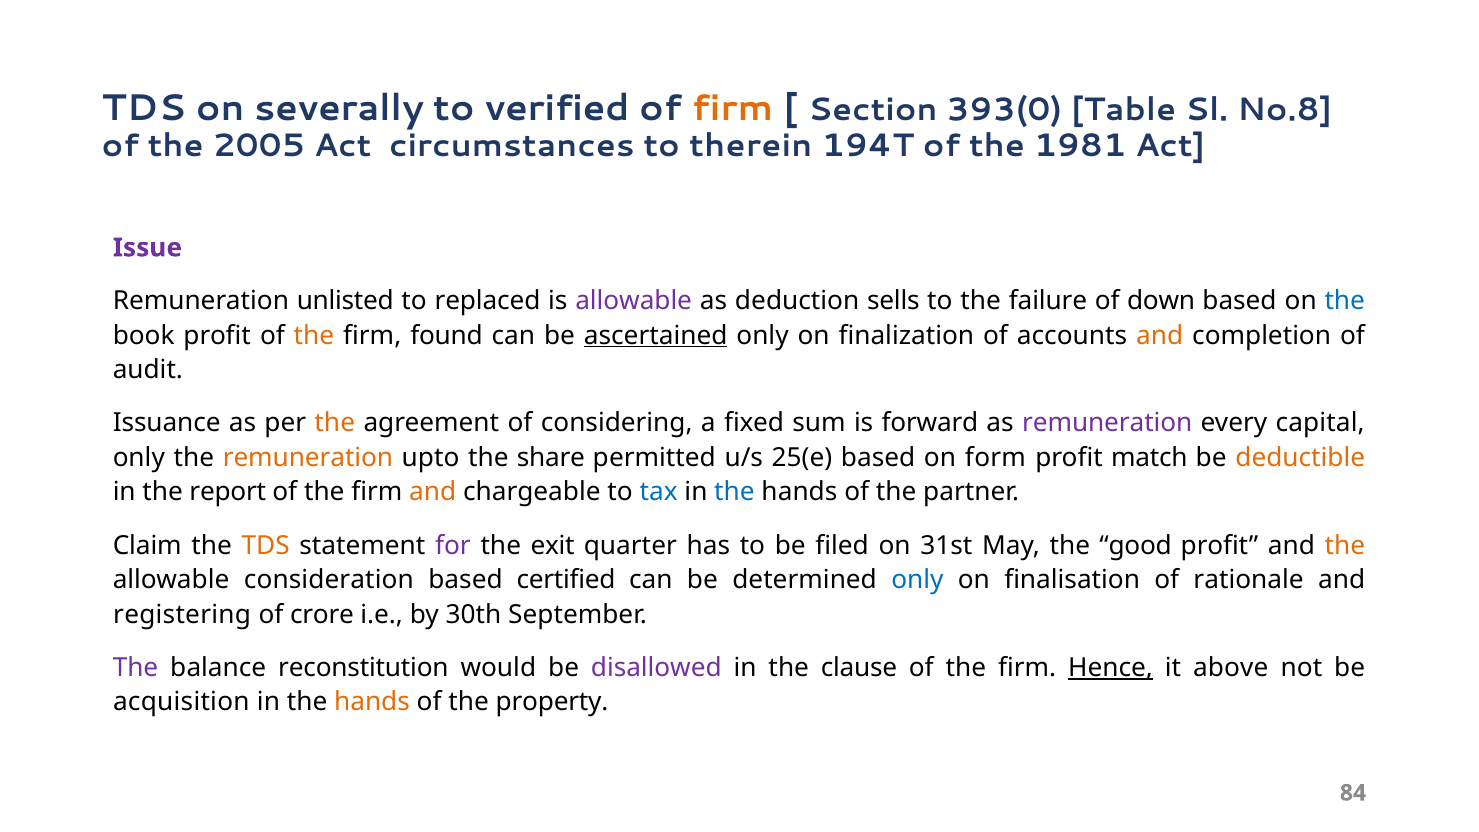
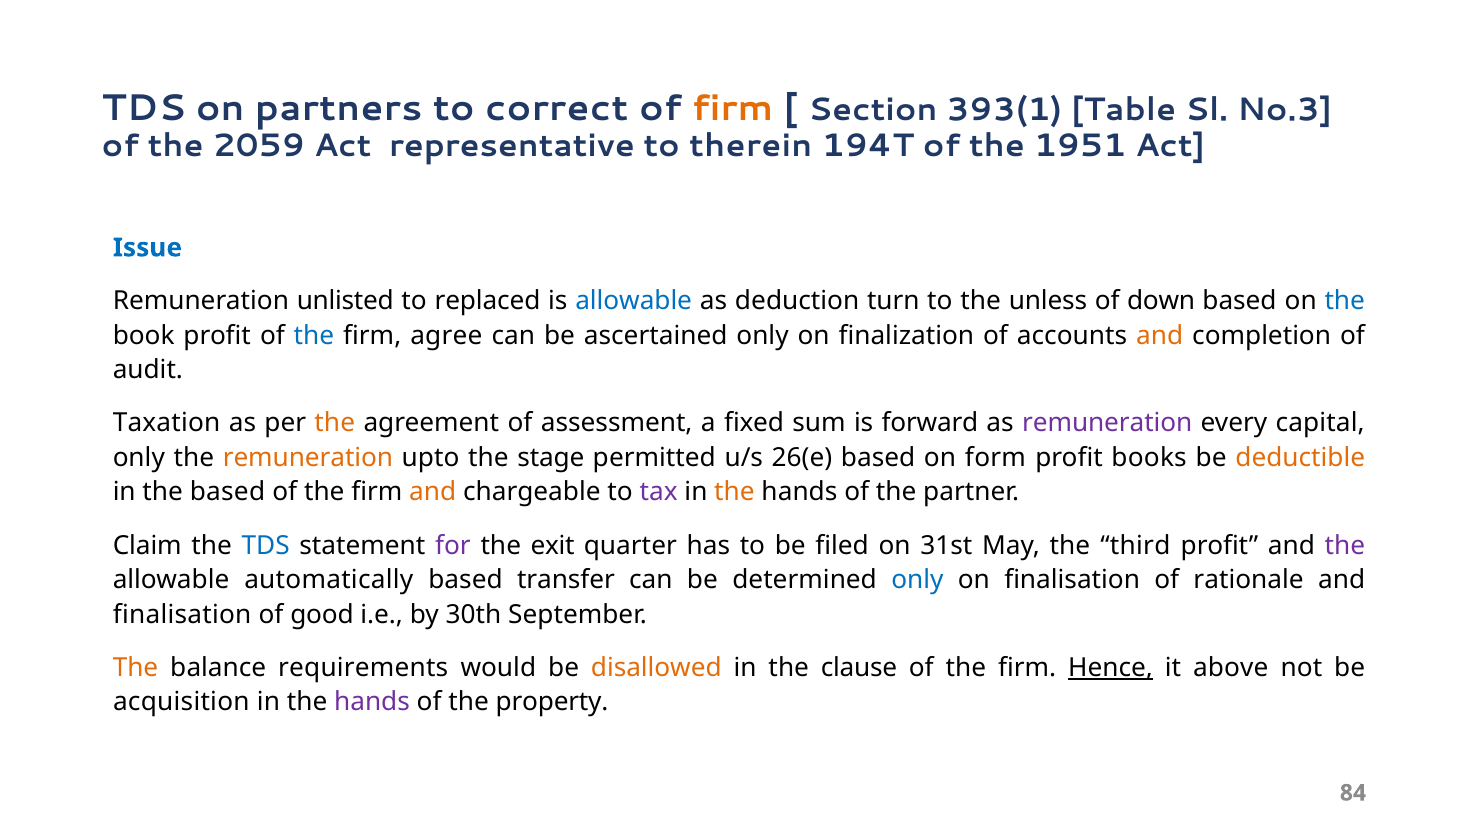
severally: severally -> partners
verified: verified -> correct
393(0: 393(0 -> 393(1
No.8: No.8 -> No.3
2005: 2005 -> 2059
circumstances: circumstances -> representative
1981: 1981 -> 1951
Issue colour: purple -> blue
allowable at (634, 301) colour: purple -> blue
sells: sells -> turn
failure: failure -> unless
the at (314, 335) colour: orange -> blue
found: found -> agree
ascertained underline: present -> none
Issuance: Issuance -> Taxation
considering: considering -> assessment
share: share -> stage
25(e: 25(e -> 26(e
match: match -> books
the report: report -> based
tax colour: blue -> purple
the at (734, 492) colour: blue -> orange
TDS at (266, 545) colour: orange -> blue
good: good -> third
the at (1345, 545) colour: orange -> purple
consideration: consideration -> automatically
certified: certified -> transfer
registering at (182, 615): registering -> finalisation
crore: crore -> good
The at (136, 668) colour: purple -> orange
reconstitution: reconstitution -> requirements
disallowed colour: purple -> orange
hands at (372, 702) colour: orange -> purple
